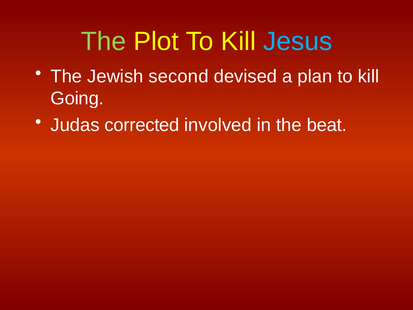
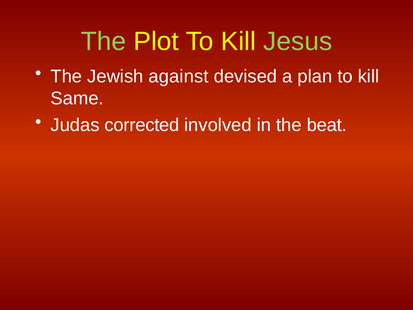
Jesus colour: light blue -> light green
second: second -> against
Going: Going -> Same
